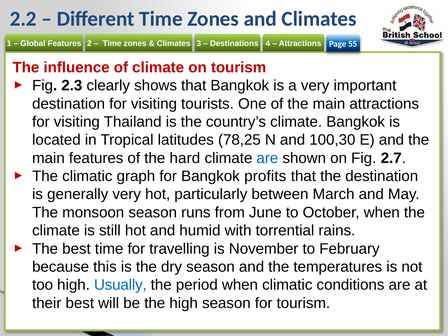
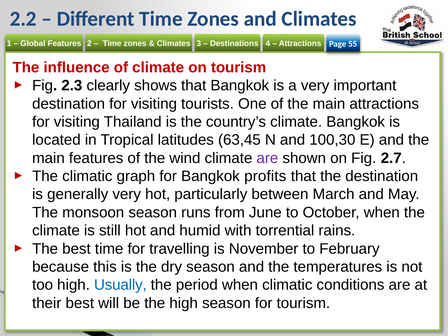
78,25: 78,25 -> 63,45
hard: hard -> wind
are at (267, 158) colour: blue -> purple
